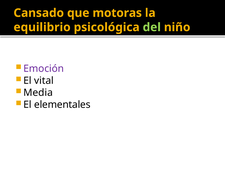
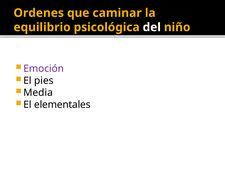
Cansado: Cansado -> Ordenes
motoras: motoras -> caminar
del colour: light green -> white
vital: vital -> pies
